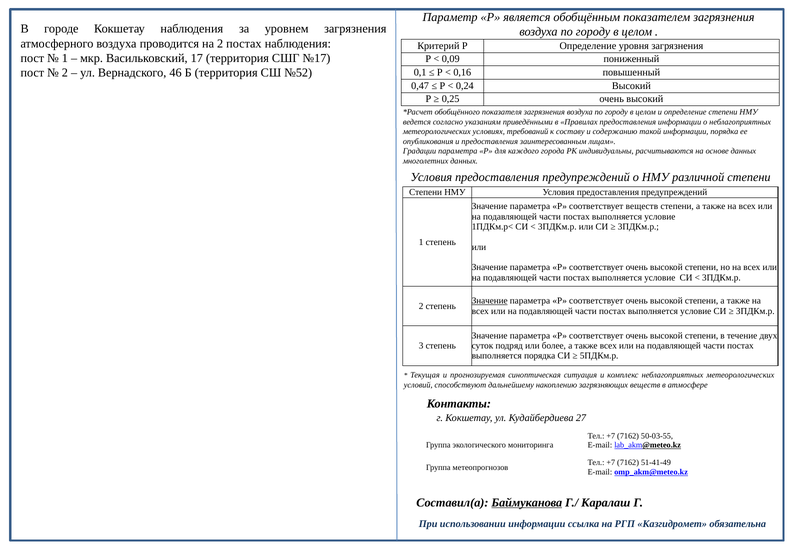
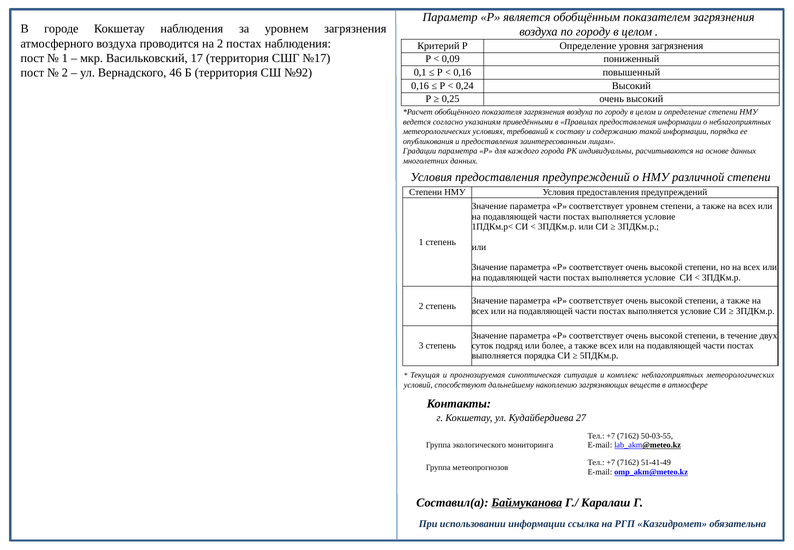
№52: №52 -> №92
0,47 at (420, 86): 0,47 -> 0,16
соответствует веществ: веществ -> уровнем
Значение at (490, 301) underline: present -> none
